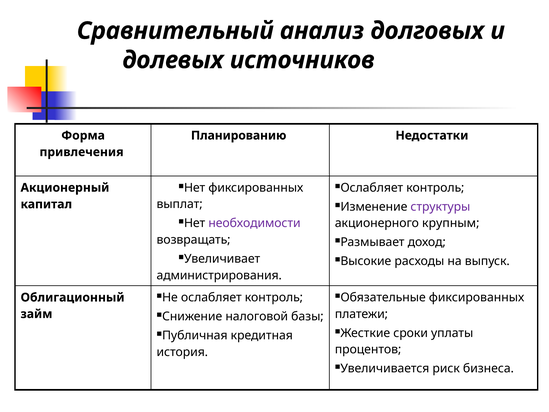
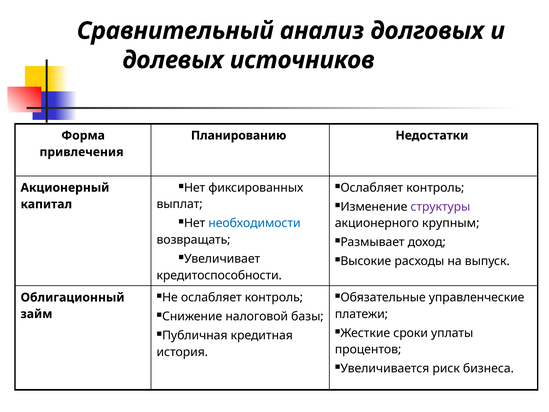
необходимости colour: purple -> blue
администрирования: администрирования -> кредитоспособности
фиксированных at (477, 297): фиксированных -> управленческие
